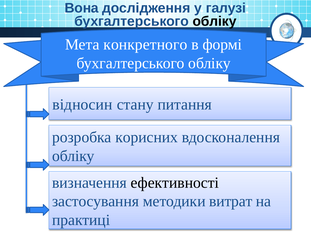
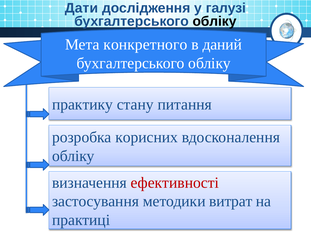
Вона: Вона -> Дати
формі: формі -> даний
відносин: відносин -> практику
ефективності colour: black -> red
